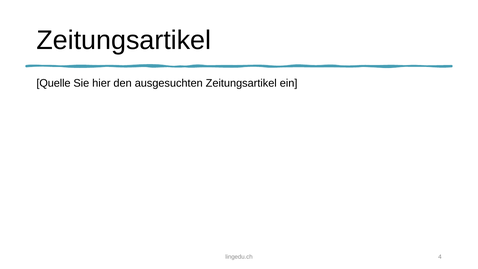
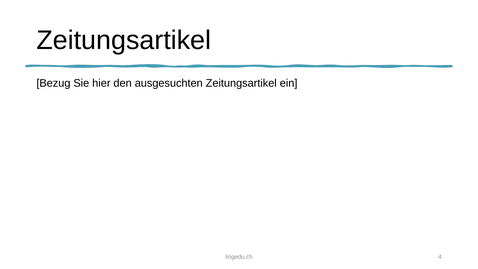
Quelle: Quelle -> Bezug
